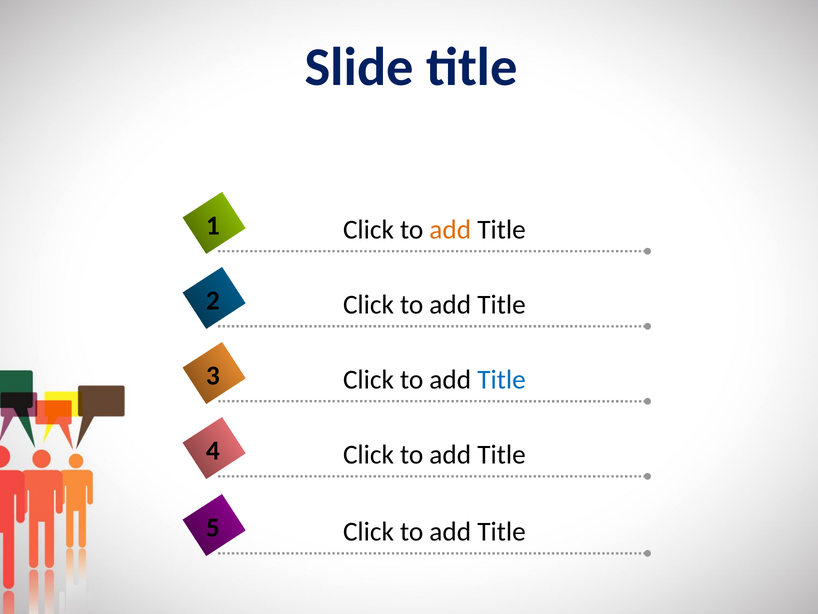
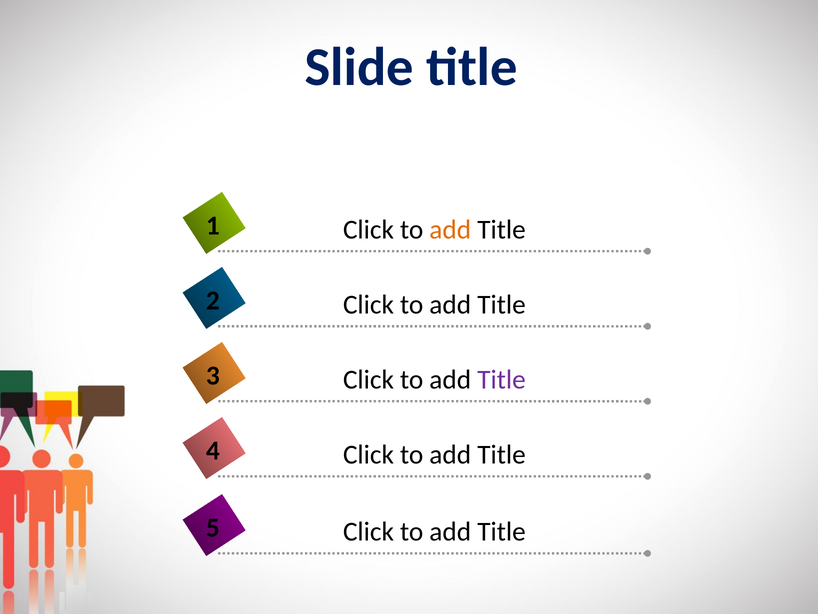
Title at (501, 379) colour: blue -> purple
